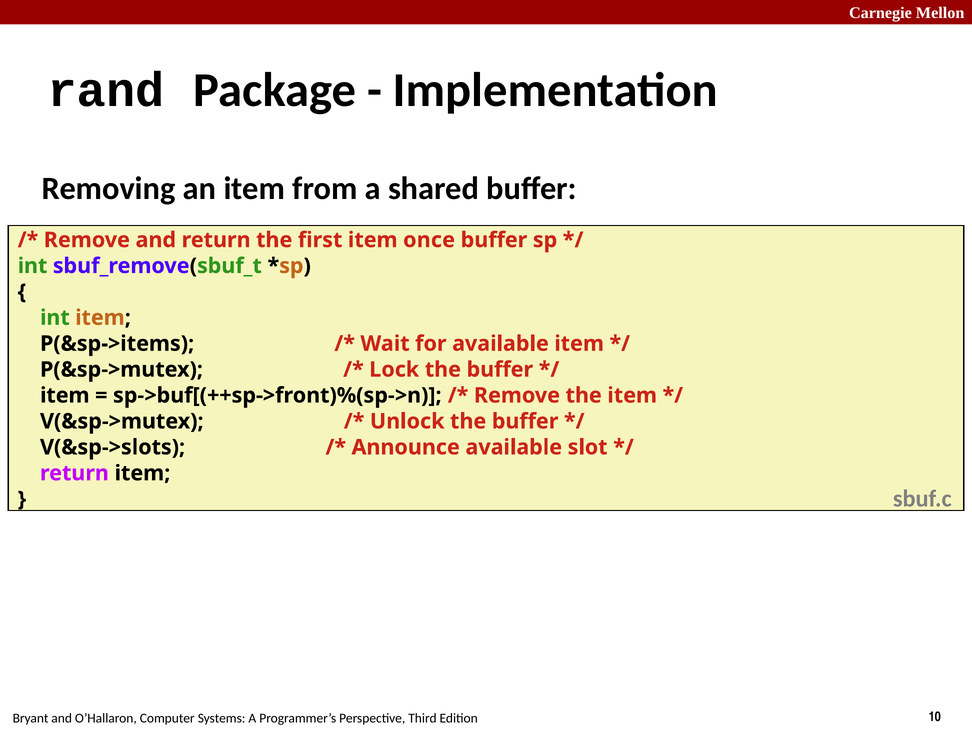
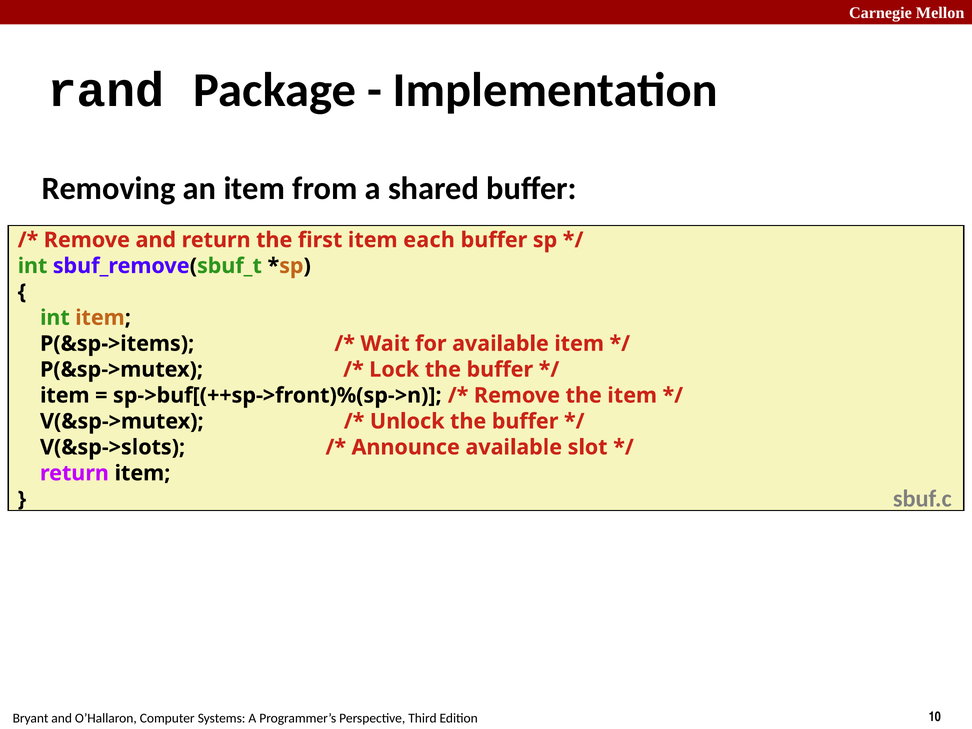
once: once -> each
